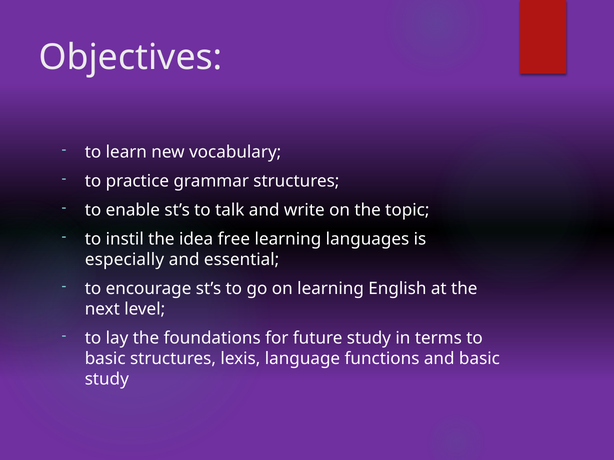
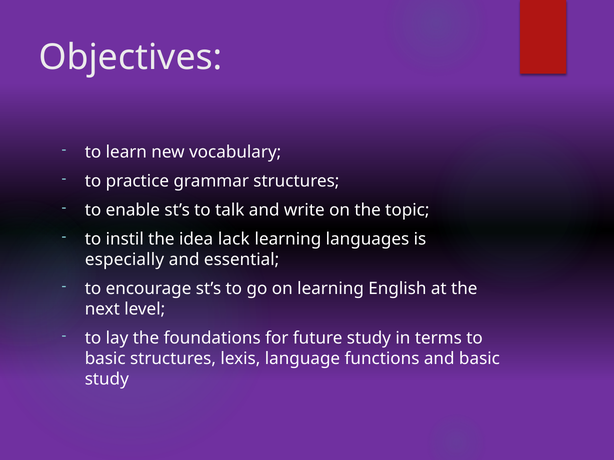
free: free -> lack
